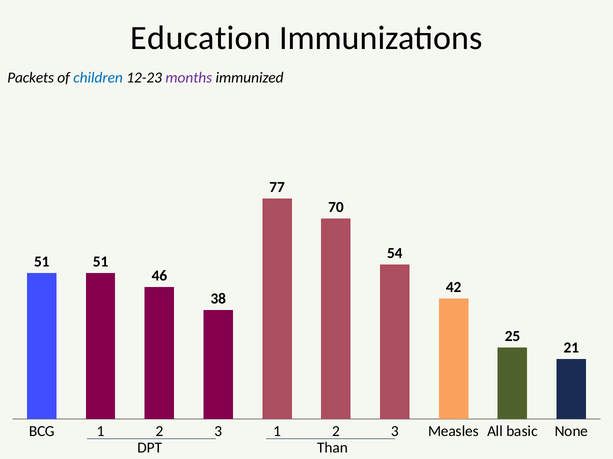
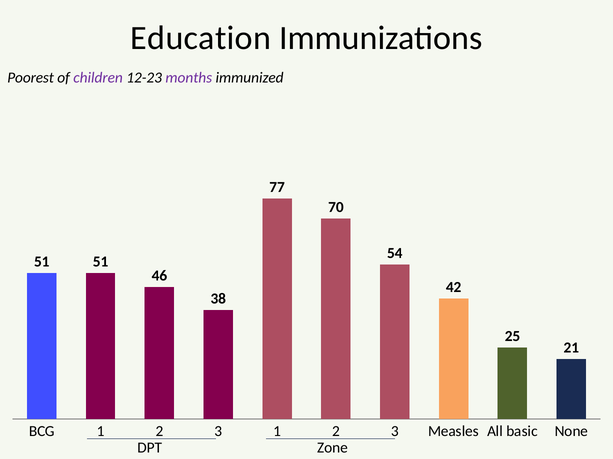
Packets: Packets -> Poorest
children colour: blue -> purple
Than: Than -> Zone
